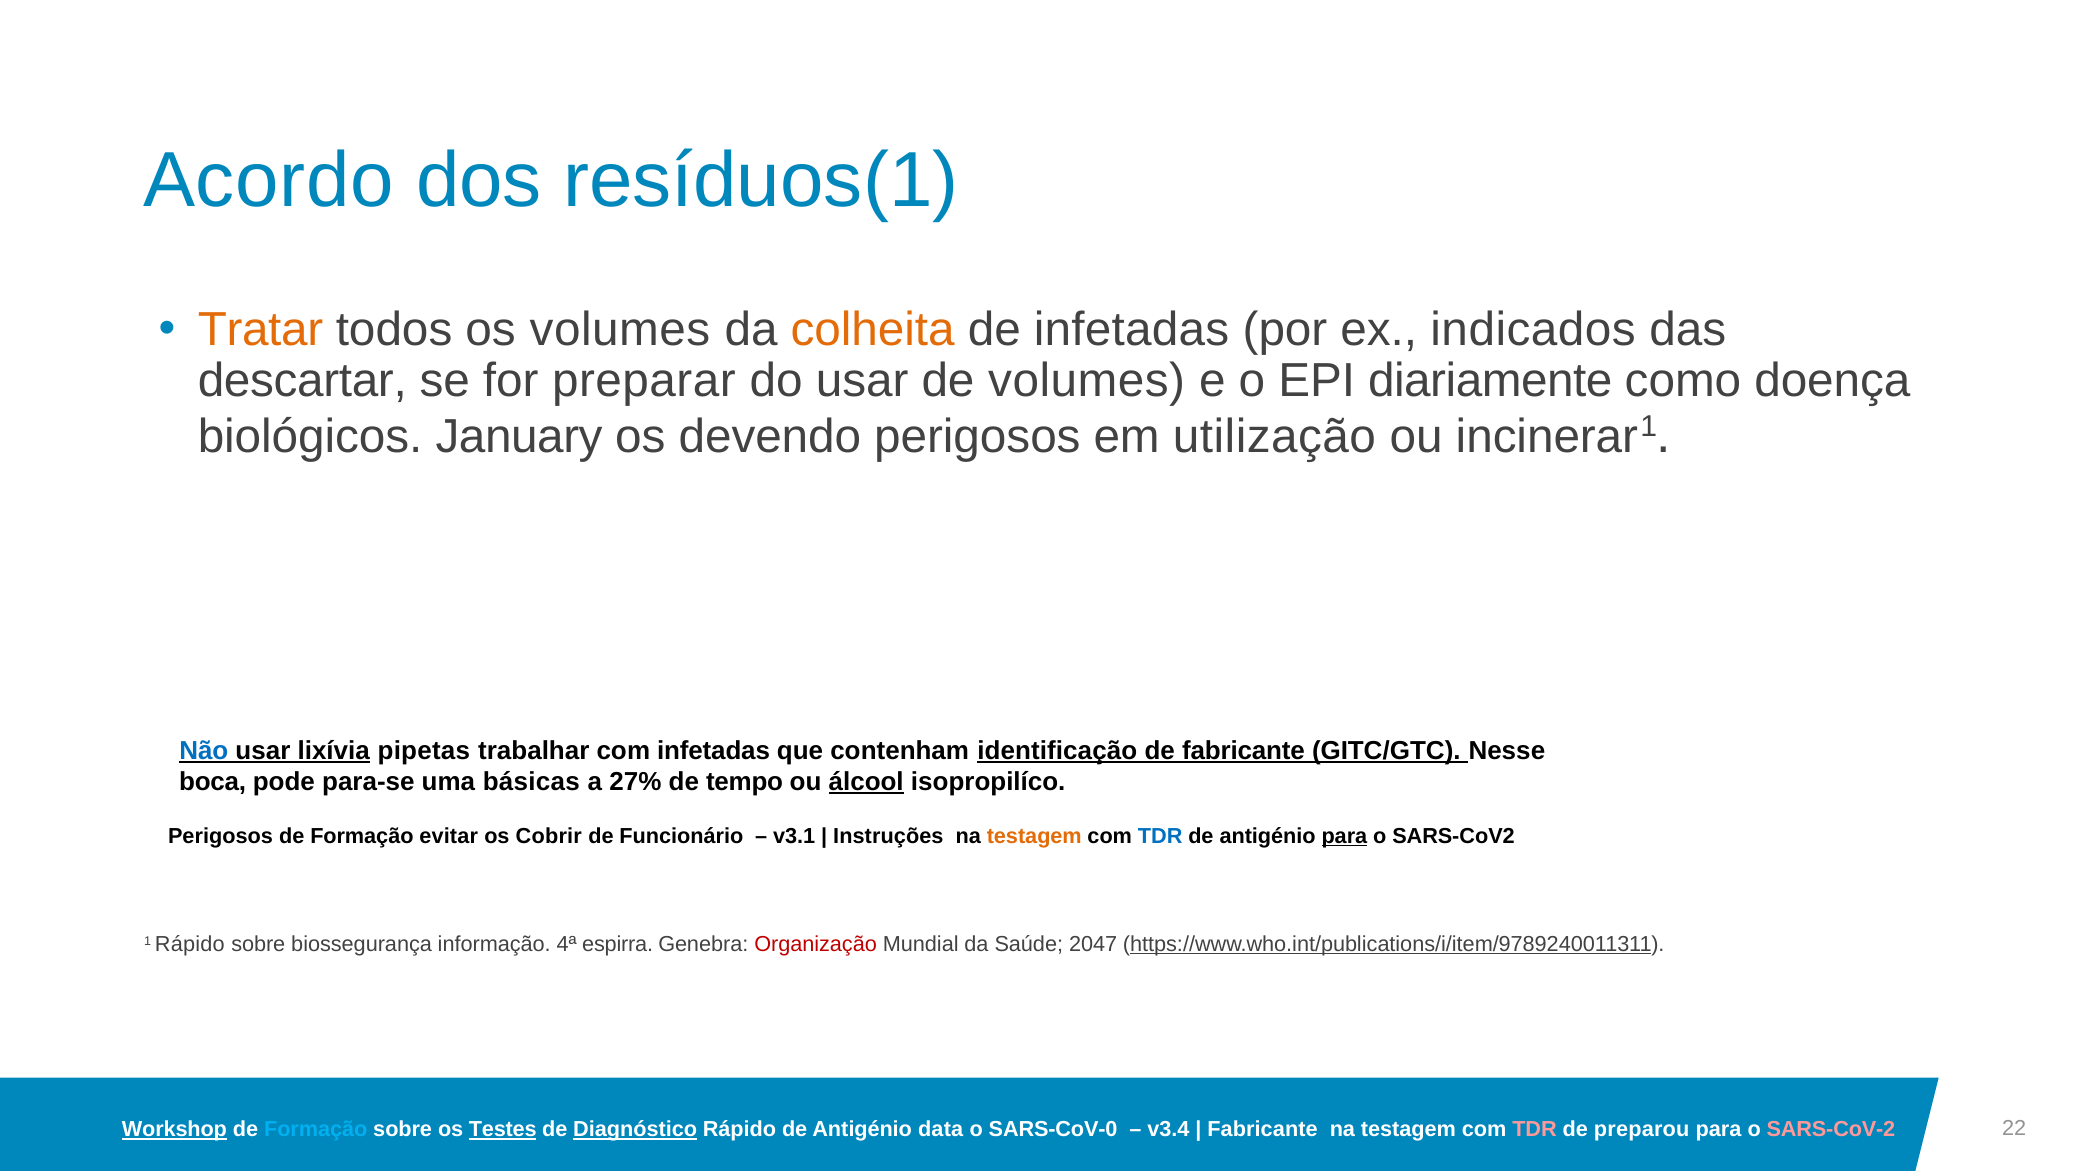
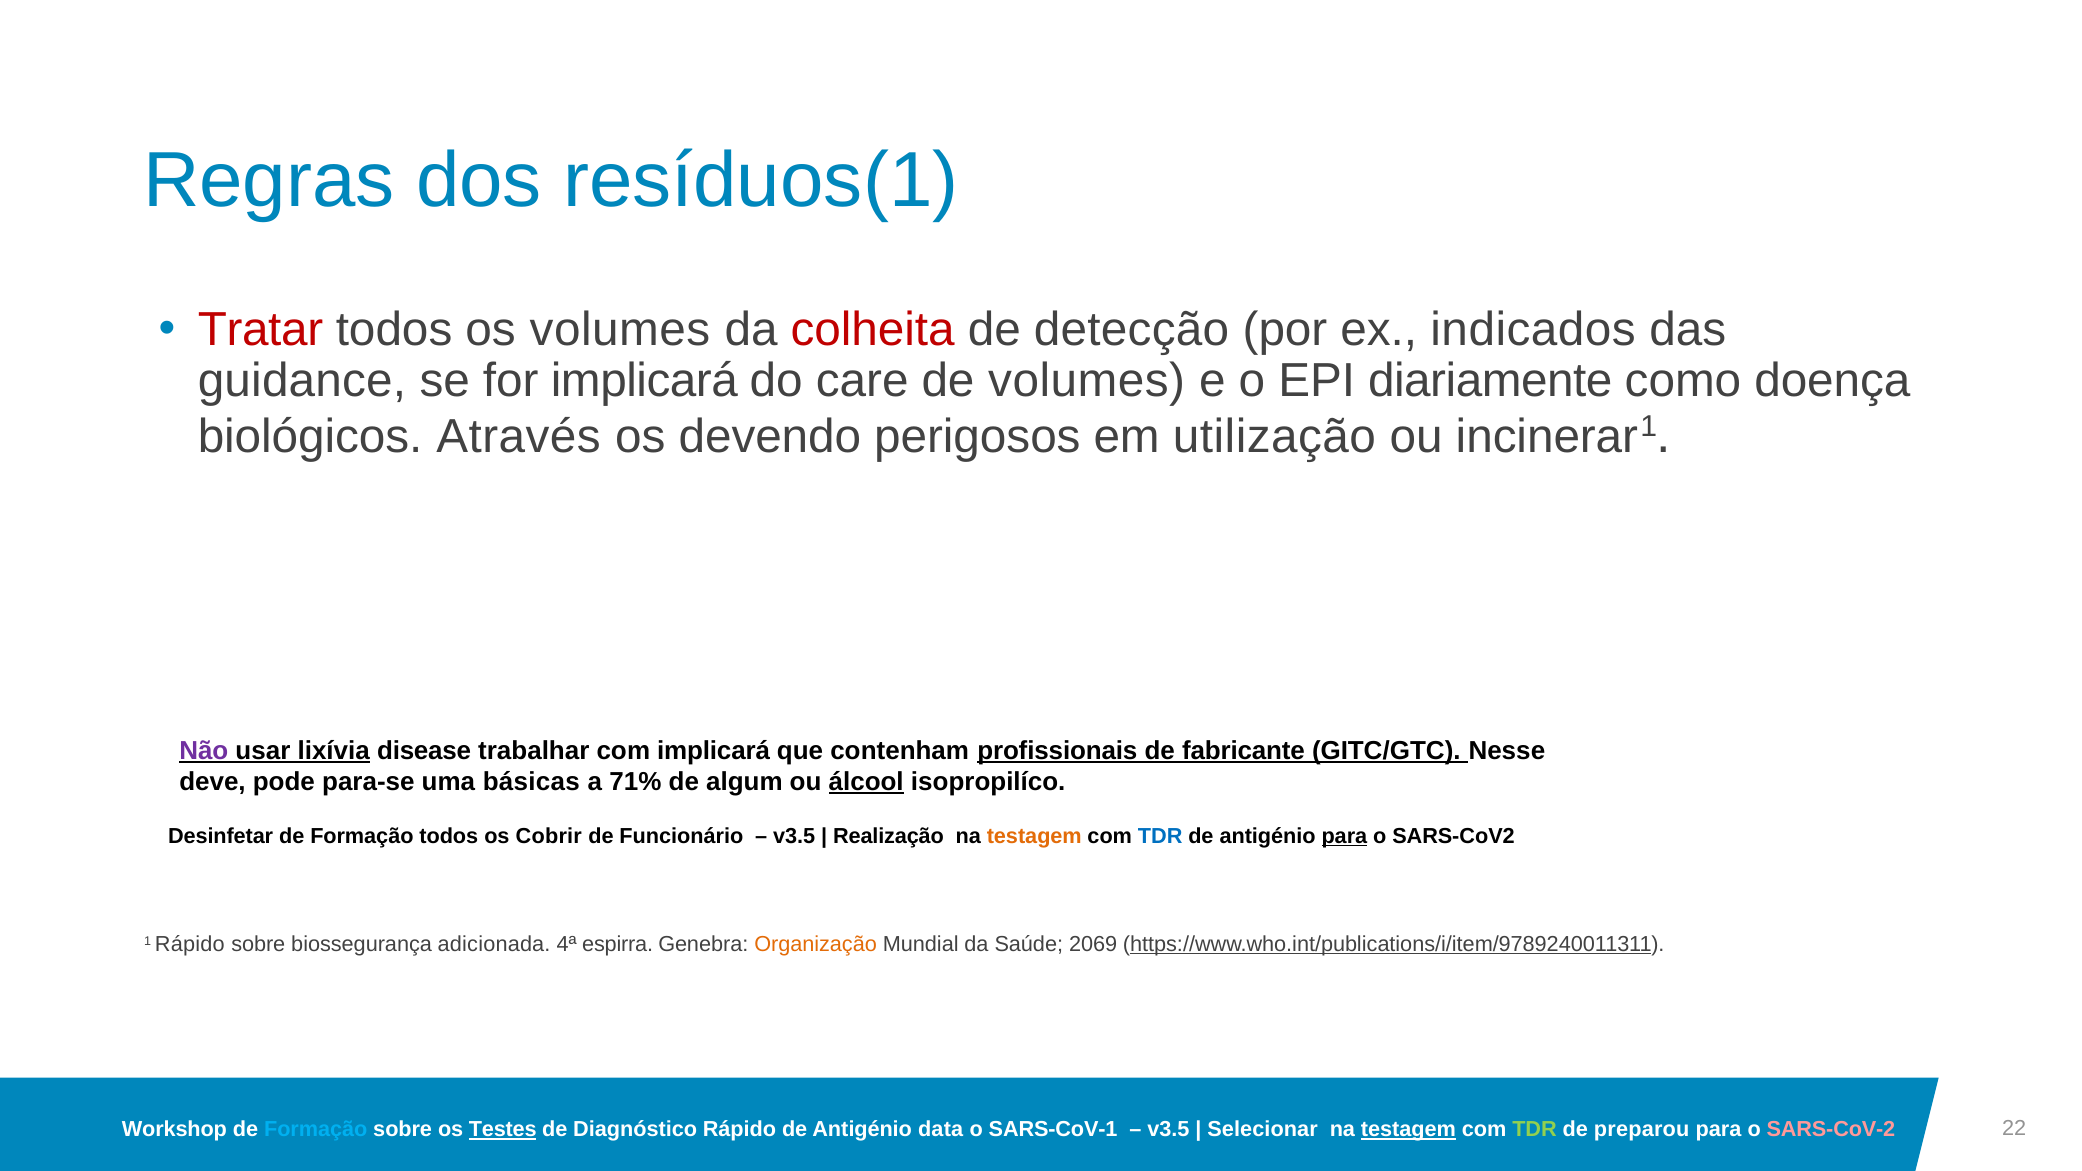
Acordo: Acordo -> Regras
Tratar colour: orange -> red
colheita colour: orange -> red
de infetadas: infetadas -> detecção
descartar: descartar -> guidance
for preparar: preparar -> implicará
do usar: usar -> care
January: January -> Através
Não colour: blue -> purple
pipetas: pipetas -> disease
com infetadas: infetadas -> implicará
identificação: identificação -> profissionais
boca: boca -> deve
27%: 27% -> 71%
tempo: tempo -> algum
Perigosos at (221, 836): Perigosos -> Desinfetar
Formação evitar: evitar -> todos
v3.1 at (794, 836): v3.1 -> v3.5
Instruções: Instruções -> Realização
informação: informação -> adicionada
Organização colour: red -> orange
2047: 2047 -> 2069
Workshop underline: present -> none
Diagnóstico underline: present -> none
SARS-CoV-0: SARS-CoV-0 -> SARS-CoV-1
v3.4 at (1168, 1130): v3.4 -> v3.5
Fabricante at (1263, 1130): Fabricante -> Selecionar
testagem at (1408, 1130) underline: none -> present
TDR at (1535, 1130) colour: pink -> light green
